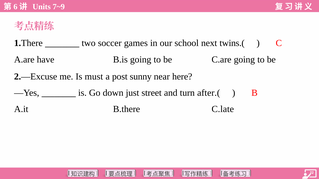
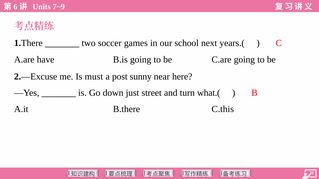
twins.(: twins.( -> years.(
after.(: after.( -> what.(
C.late: C.late -> C.this
